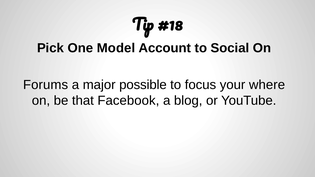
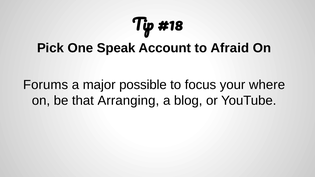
Model: Model -> Speak
Social: Social -> Afraid
Facebook: Facebook -> Arranging
